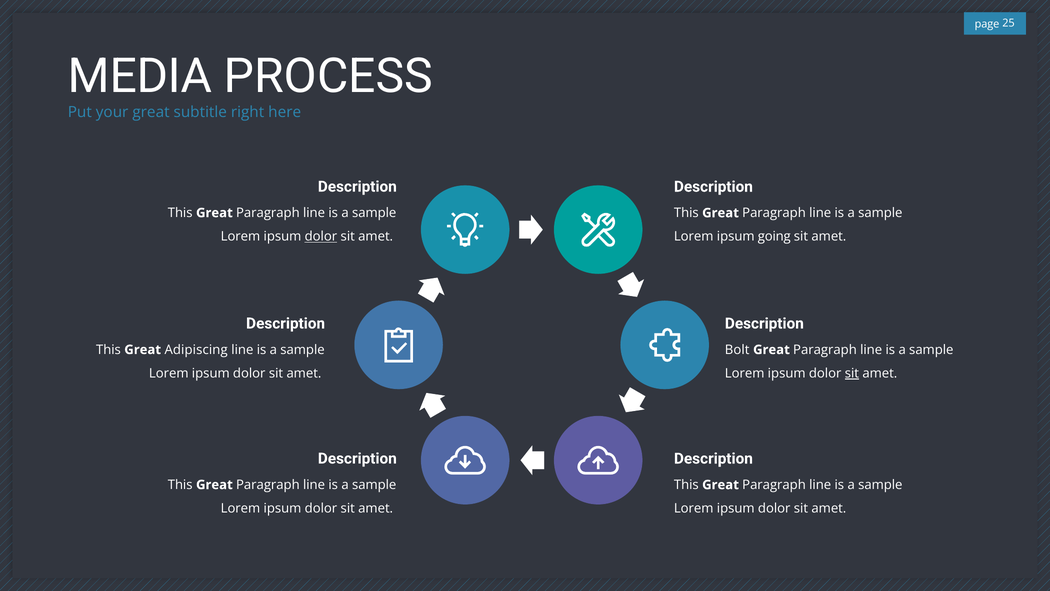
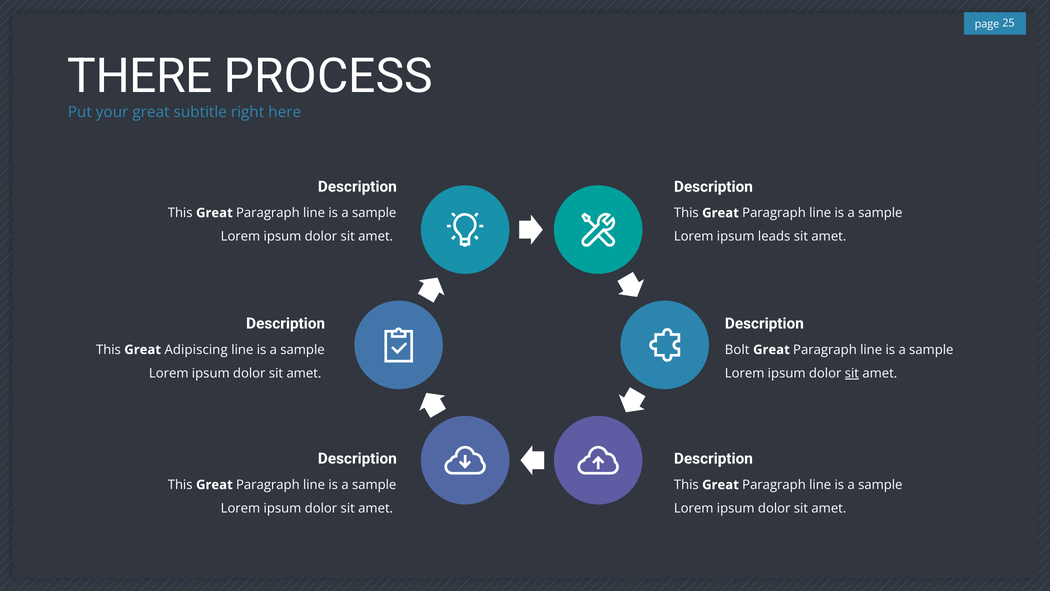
MEDIA: MEDIA -> THERE
dolor at (321, 236) underline: present -> none
going: going -> leads
